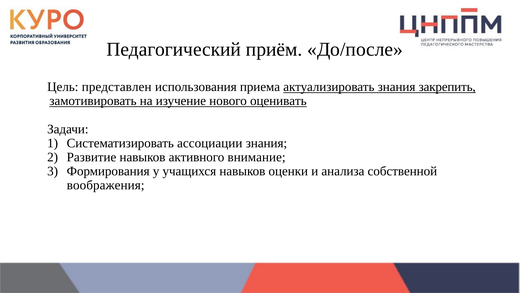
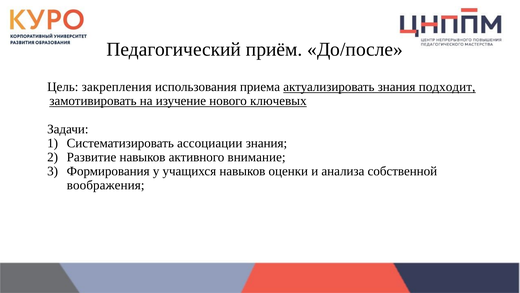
представлен: представлен -> закрепления
закрепить: закрепить -> подходит
оценивать: оценивать -> ключевых
